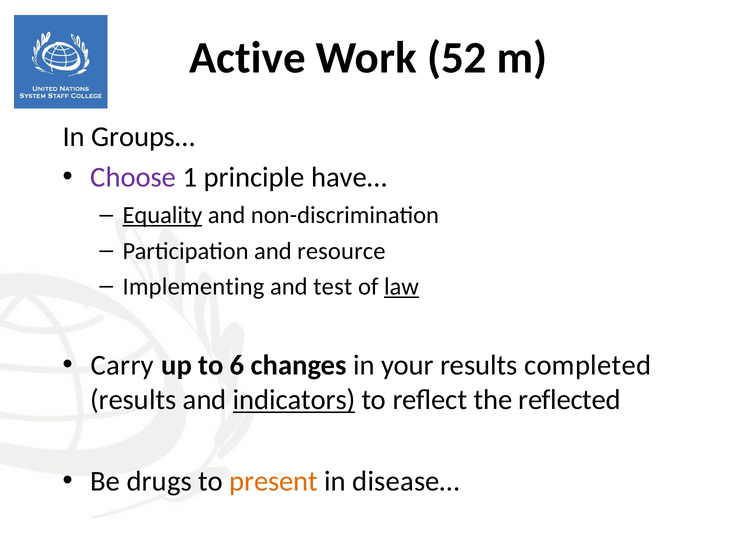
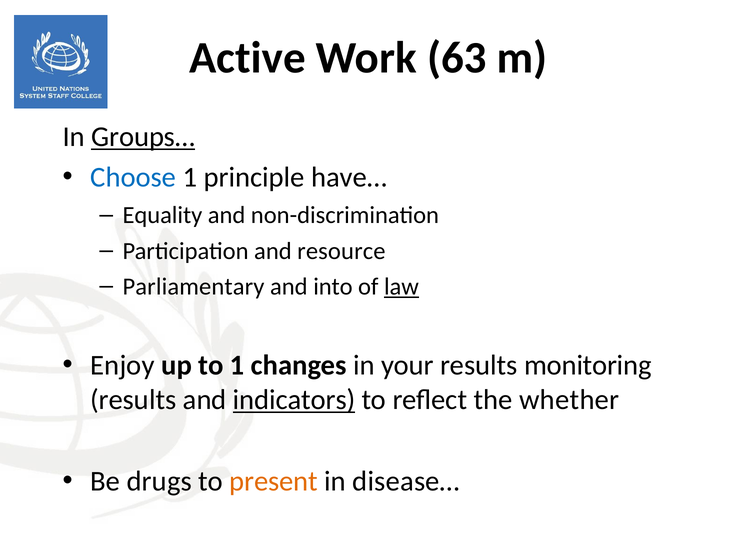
52: 52 -> 63
Groups… underline: none -> present
Choose colour: purple -> blue
Equality underline: present -> none
Implementing: Implementing -> Parliamentary
test: test -> into
Carry: Carry -> Enjoy
to 6: 6 -> 1
completed: completed -> monitoring
reflected: reflected -> whether
